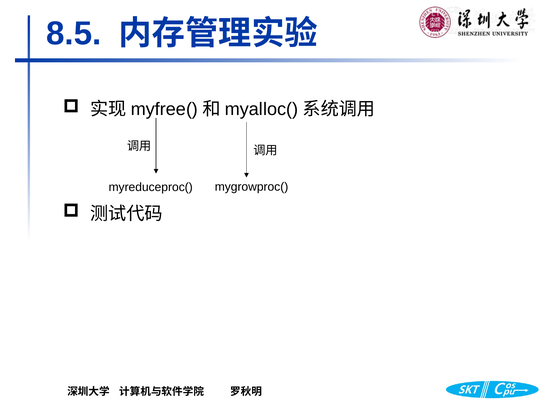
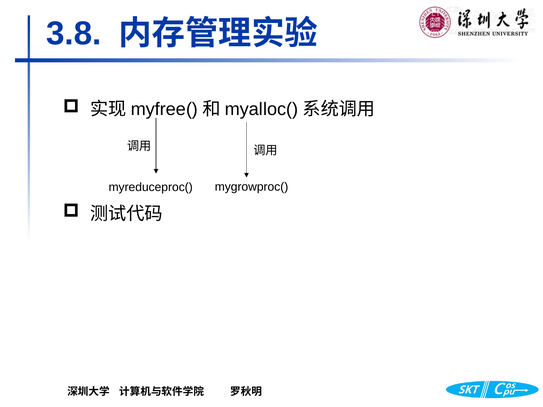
8.5: 8.5 -> 3.8
